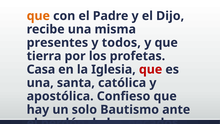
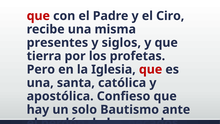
que at (38, 16) colour: orange -> red
Dijo: Dijo -> Ciro
todos: todos -> siglos
Casa: Casa -> Pero
